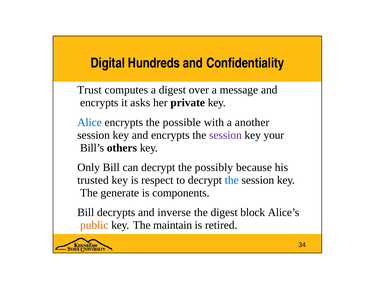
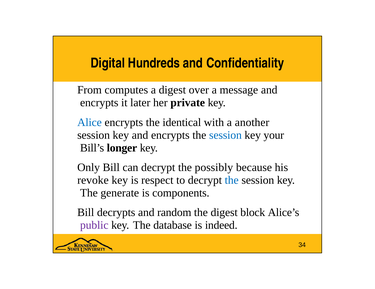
Trust: Trust -> From
asks: asks -> later
possible: possible -> identical
session at (225, 135) colour: purple -> blue
others: others -> longer
trusted: trusted -> revoke
inverse: inverse -> random
public colour: orange -> purple
maintain: maintain -> database
retired: retired -> indeed
